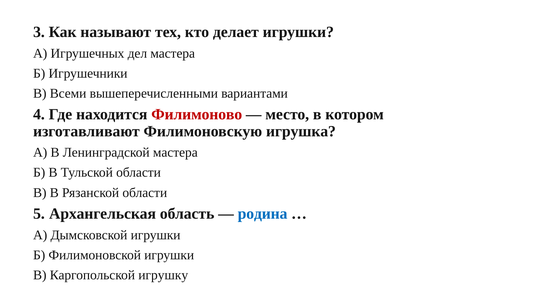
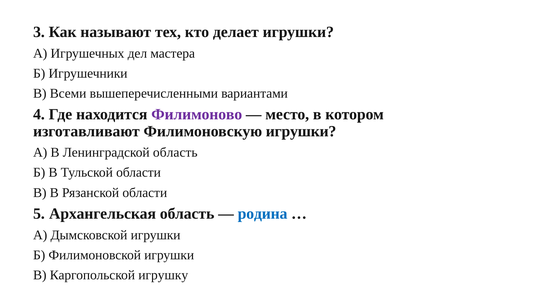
Филимоново colour: red -> purple
Филимоновскую игрушка: игрушка -> игрушки
Ленинградской мастера: мастера -> область
